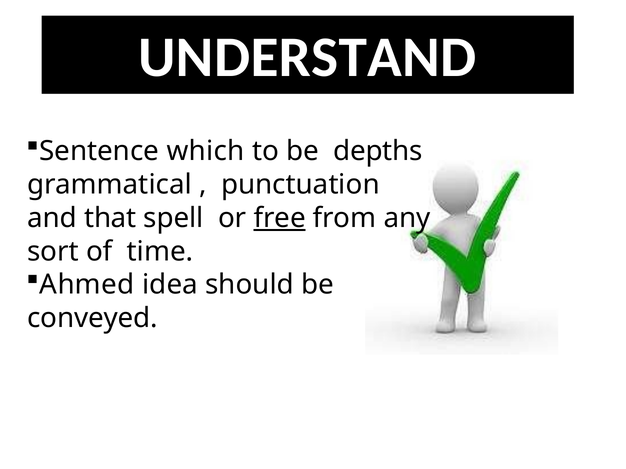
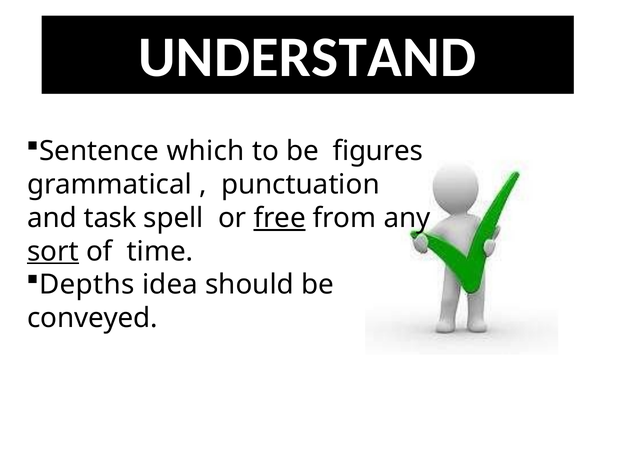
depths: depths -> figures
that: that -> task
sort underline: none -> present
Ahmed: Ahmed -> Depths
